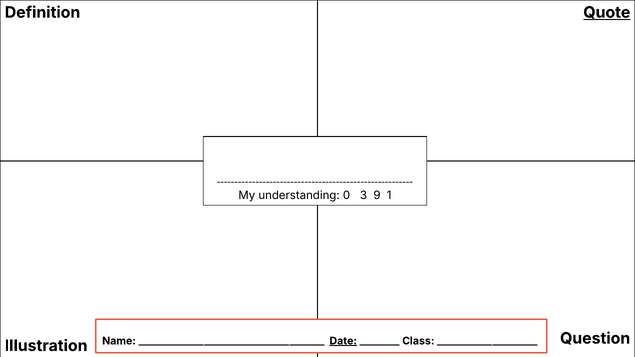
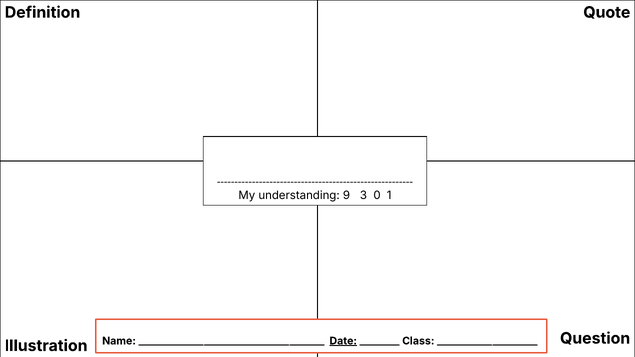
Quote underline: present -> none
0: 0 -> 9
9: 9 -> 0
